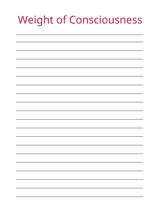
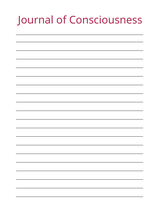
Weight: Weight -> Journal
